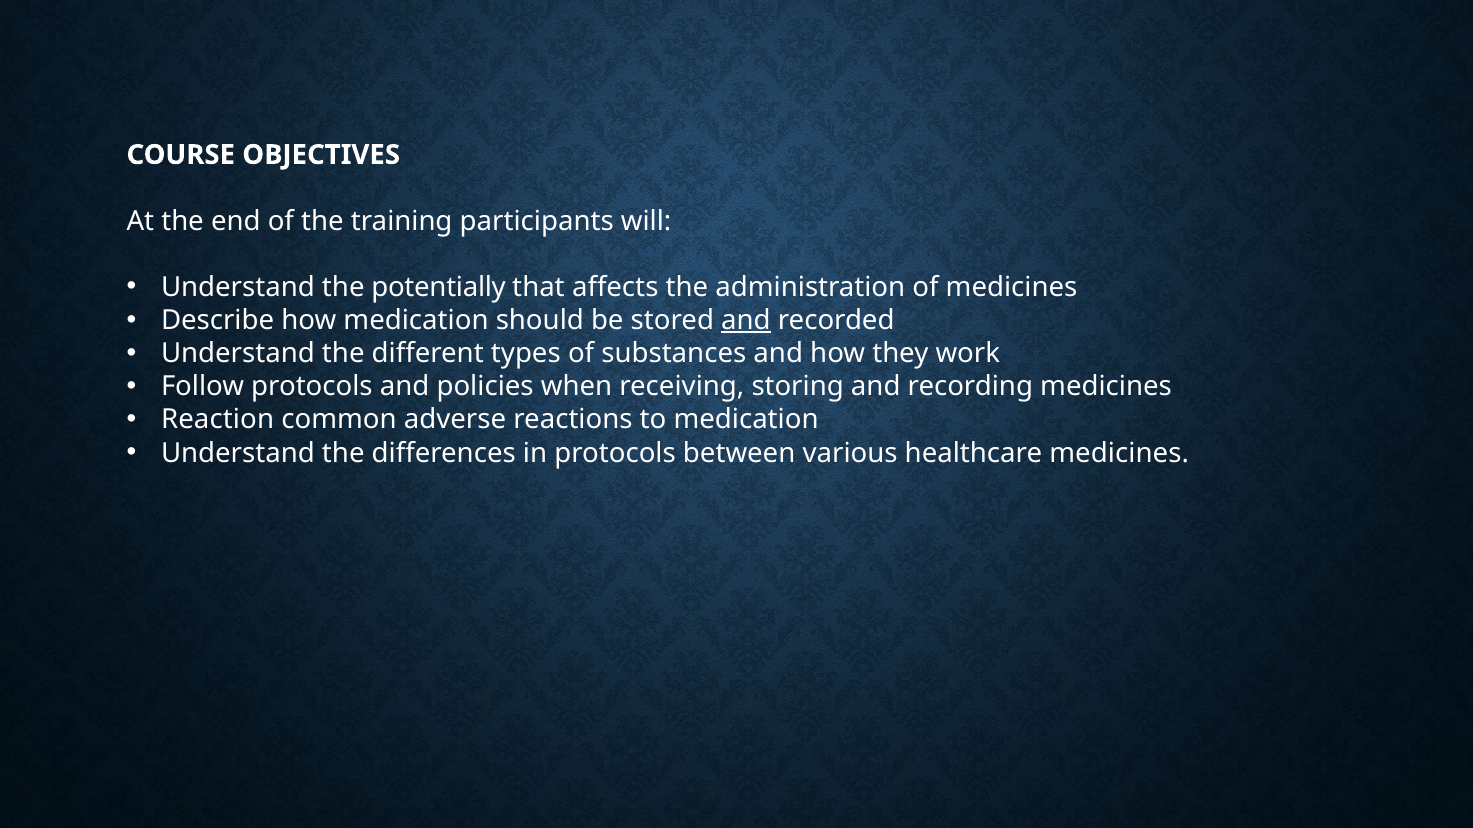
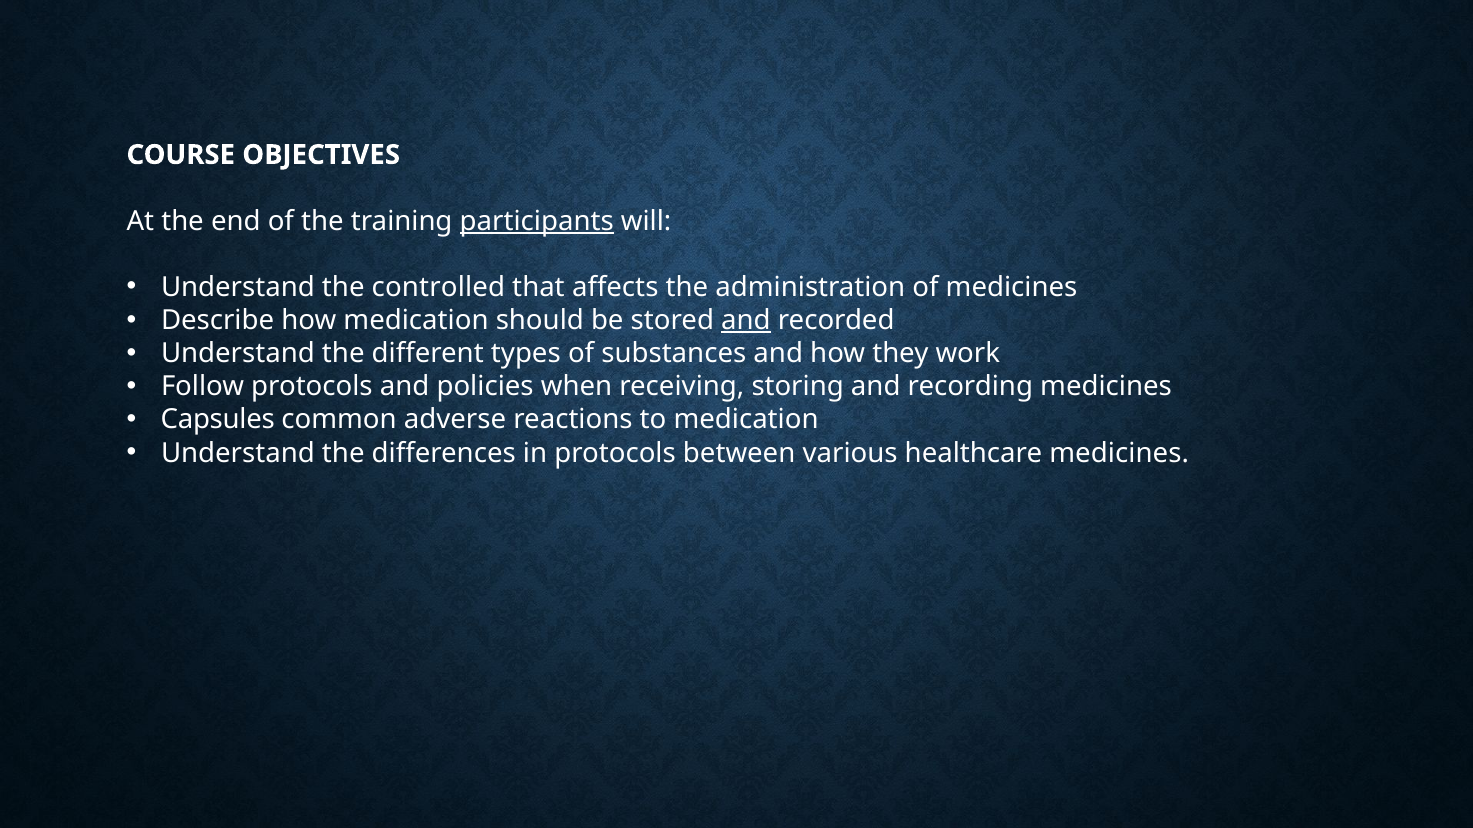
participants underline: none -> present
potentially: potentially -> controlled
Reaction: Reaction -> Capsules
